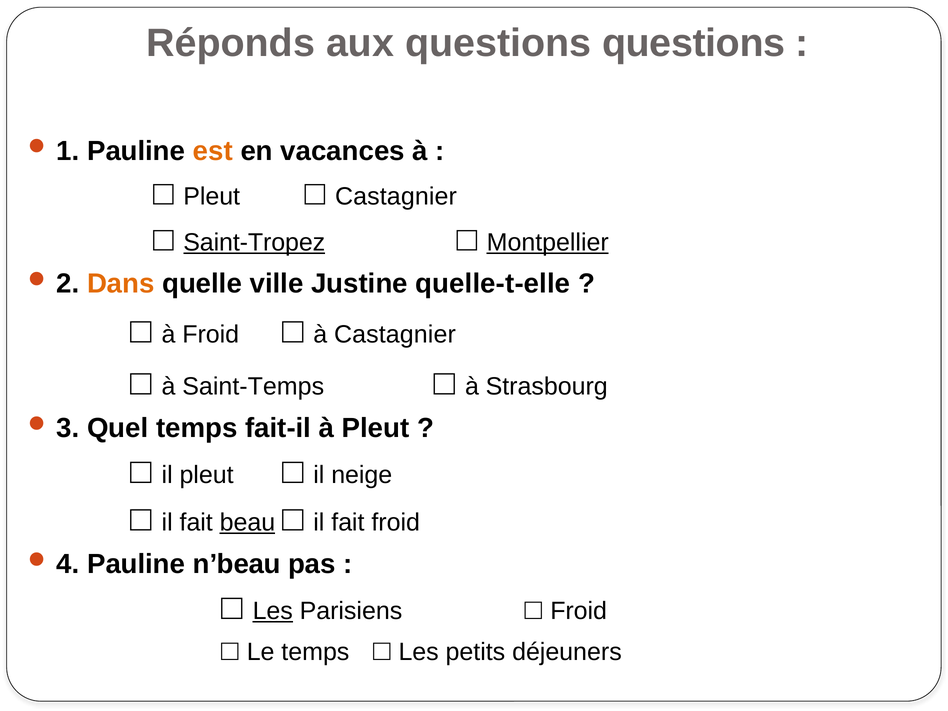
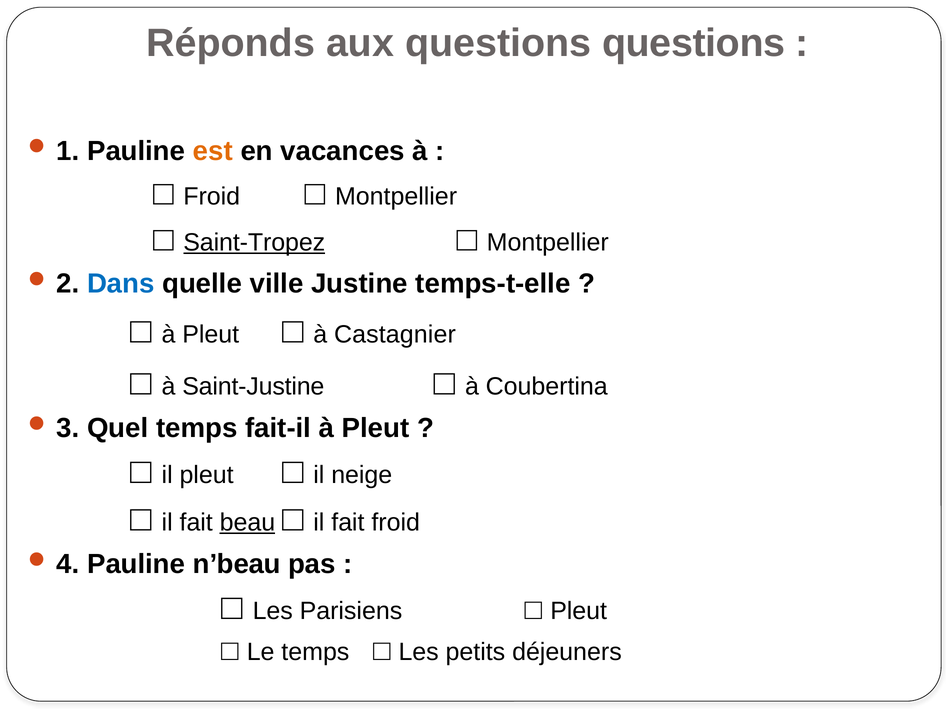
Pleut at (212, 196): Pleut -> Froid
Castagnier at (396, 196): Castagnier -> Montpellier
Montpellier at (548, 242) underline: present -> none
Dans colour: orange -> blue
quelle-t-elle: quelle-t-elle -> temps-t-elle
Froid at (211, 335): Froid -> Pleut
Saint-Temps: Saint-Temps -> Saint-Justine
Strasbourg: Strasbourg -> Coubertina
Les at (273, 611) underline: present -> none
Froid at (579, 611): Froid -> Pleut
